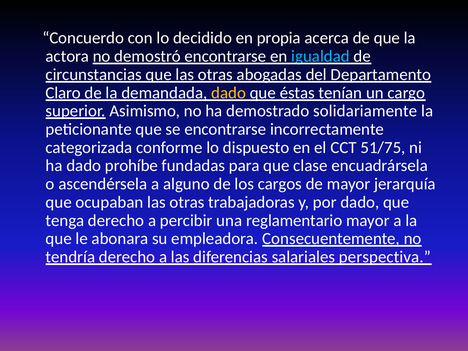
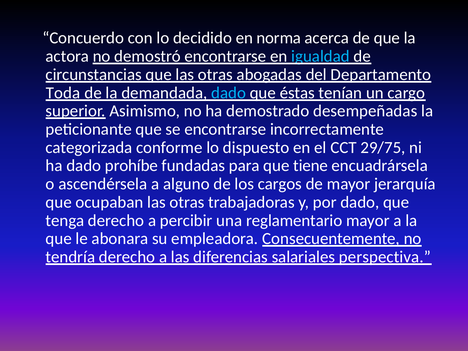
propia: propia -> norma
Claro: Claro -> Toda
dado at (229, 93) colour: yellow -> light blue
solidariamente: solidariamente -> desempeñadas
51/75: 51/75 -> 29/75
clase: clase -> tiene
